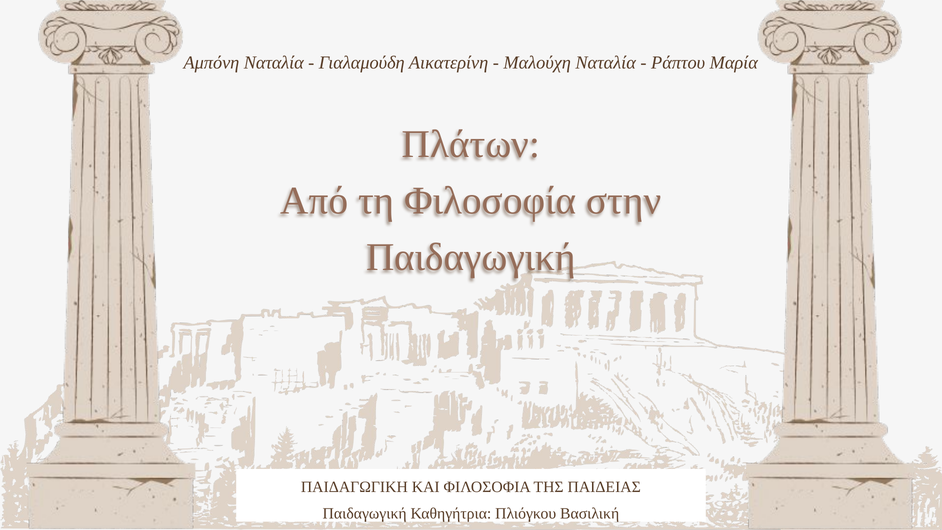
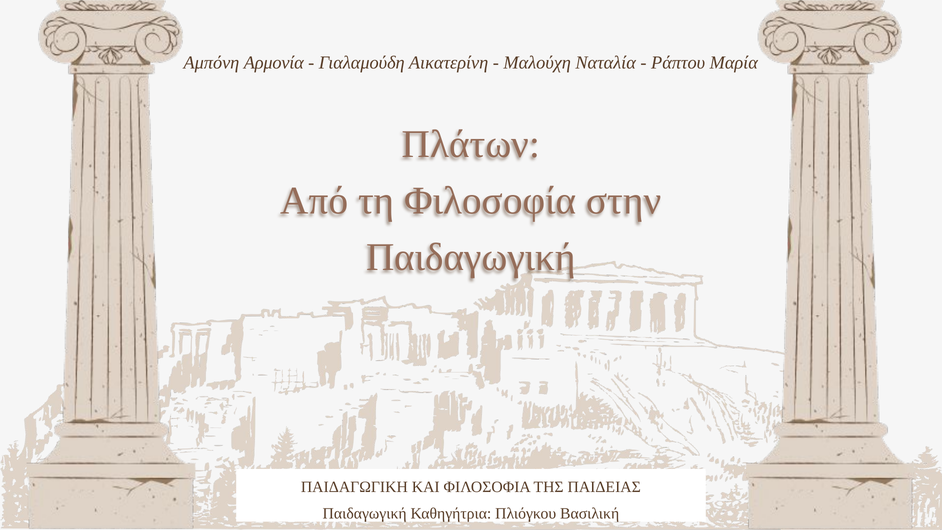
Αμπόνη Ναταλία: Ναταλία -> Αρμονία
